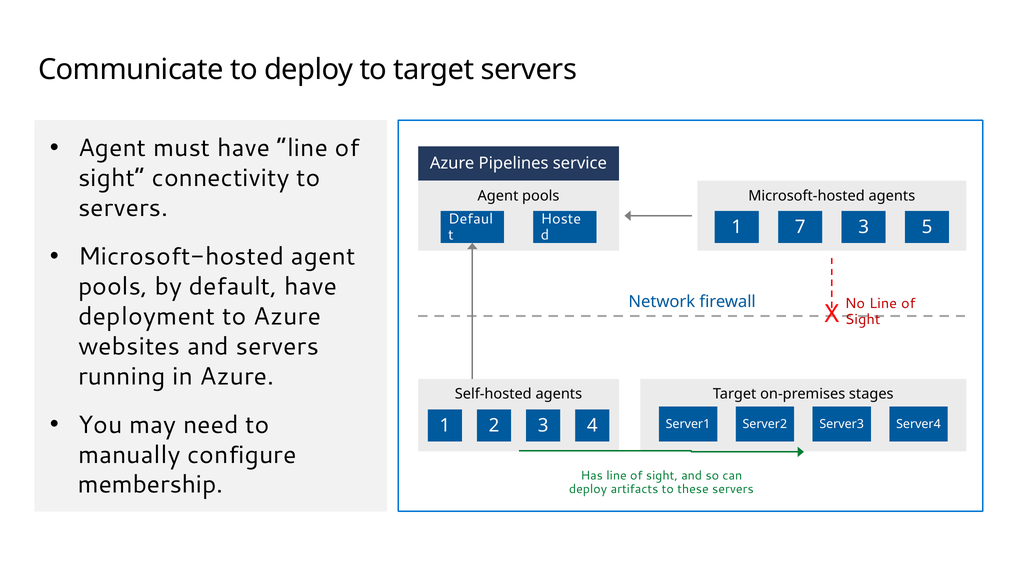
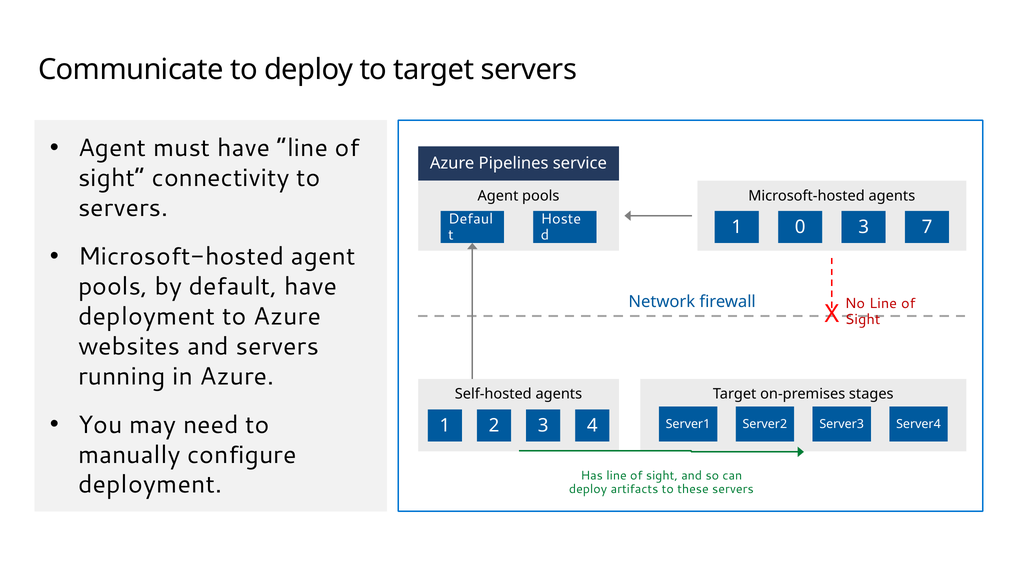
7: 7 -> 0
5: 5 -> 7
membership at (150, 485): membership -> deployment
